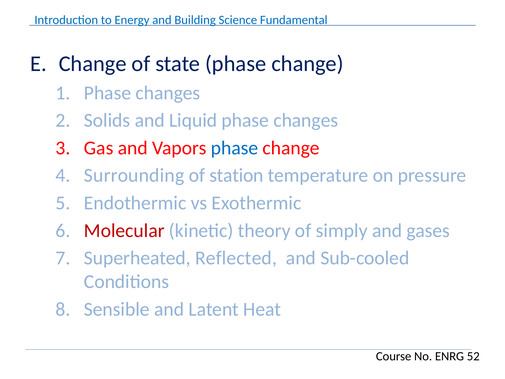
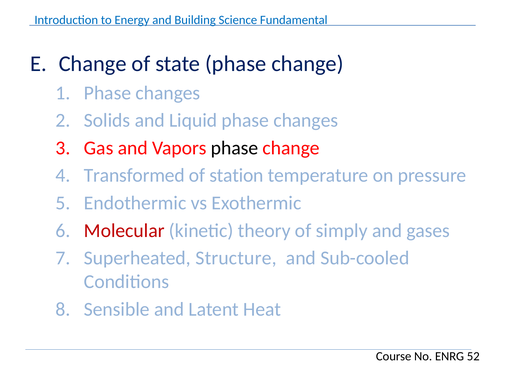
phase at (235, 148) colour: blue -> black
Surrounding: Surrounding -> Transformed
Reflected: Reflected -> Structure
